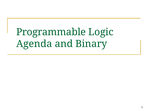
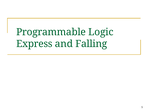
Agenda: Agenda -> Express
Binary: Binary -> Falling
